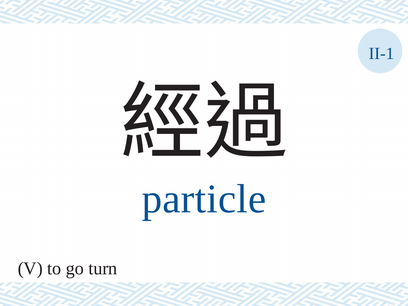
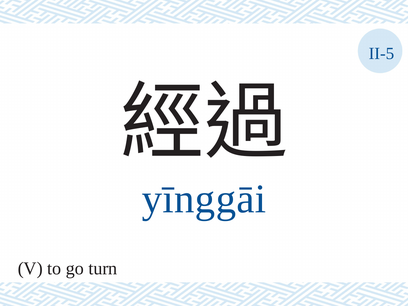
II-1: II-1 -> II-5
particle: particle -> yīnggāi
